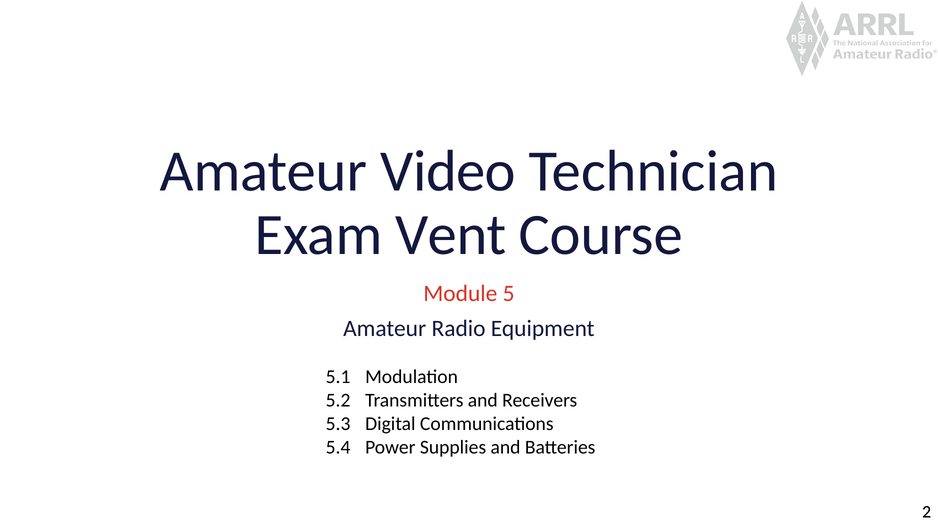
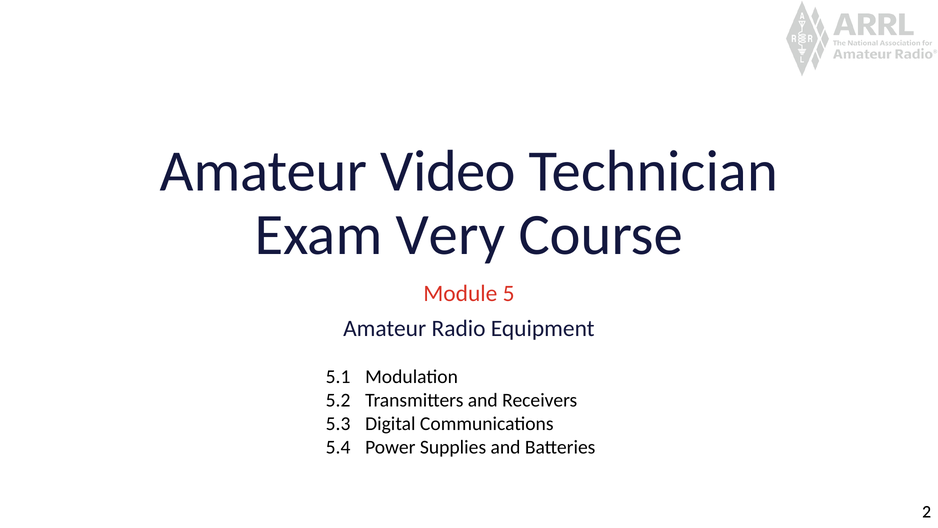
Vent: Vent -> Very
